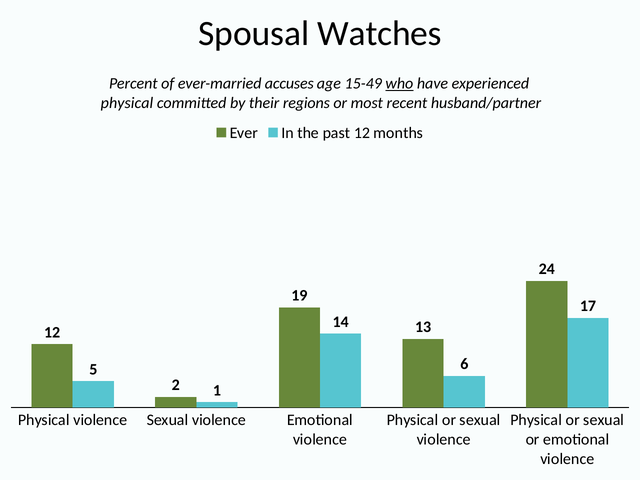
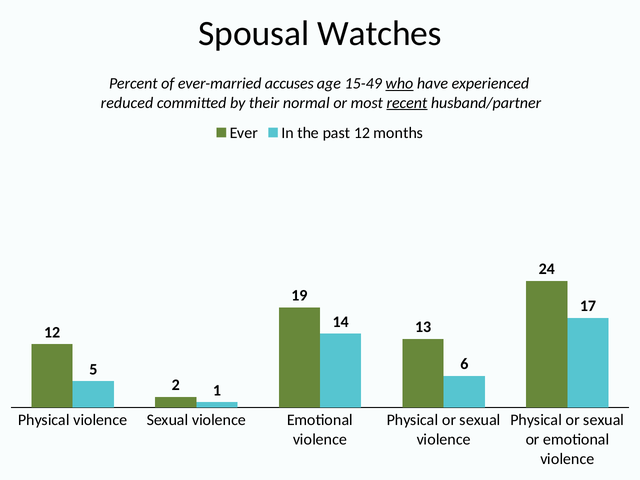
physical at (127, 103): physical -> reduced
regions: regions -> normal
recent underline: none -> present
